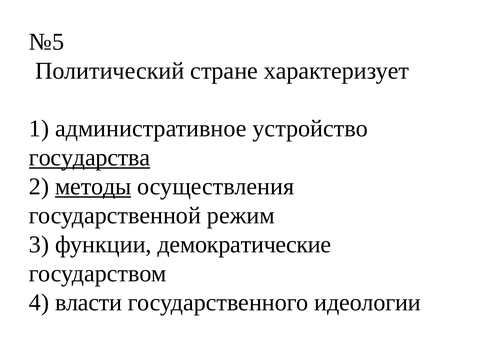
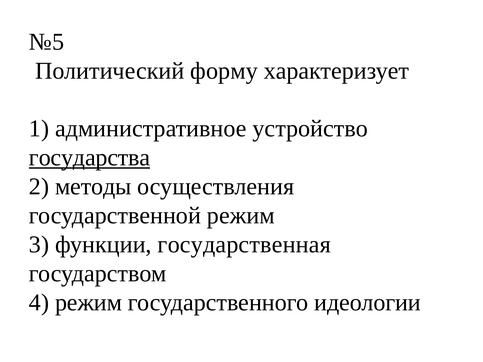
стране: стране -> форму
методы underline: present -> none
демократические: демократические -> государственная
4 власти: власти -> режим
